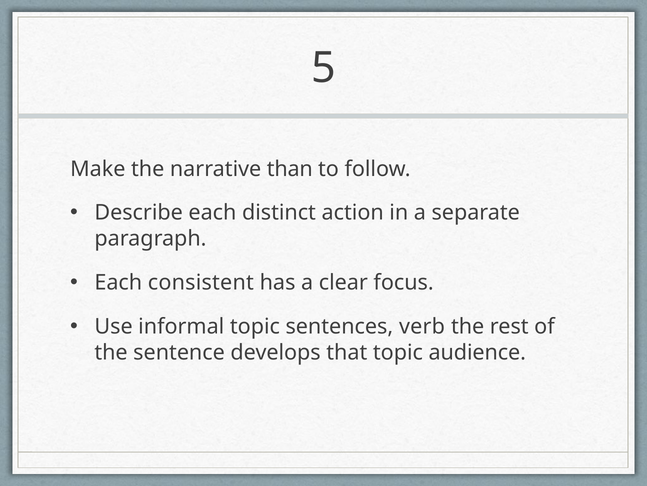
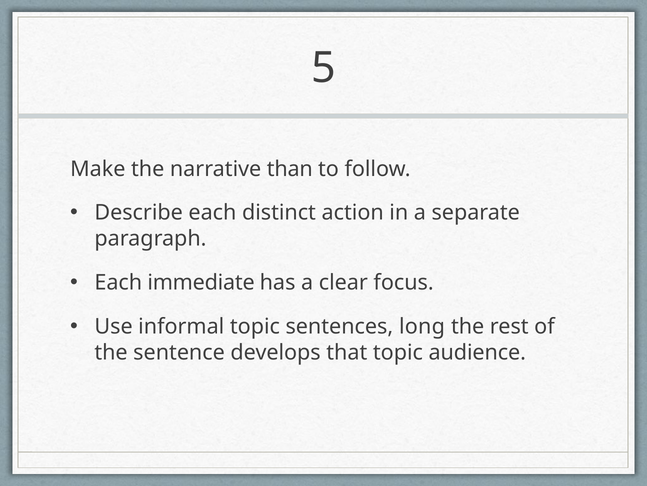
consistent: consistent -> immediate
verb: verb -> long
